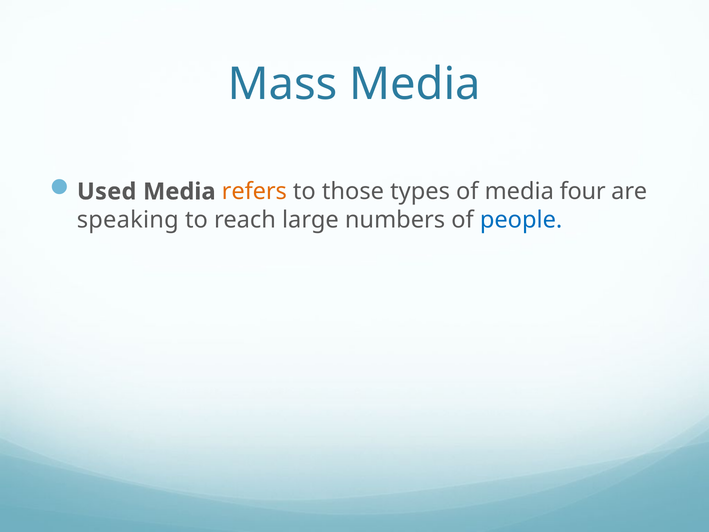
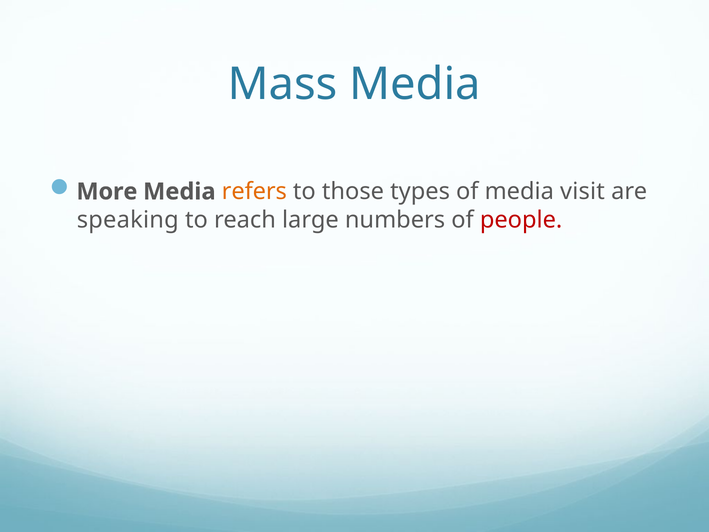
Used: Used -> More
four: four -> visit
people colour: blue -> red
